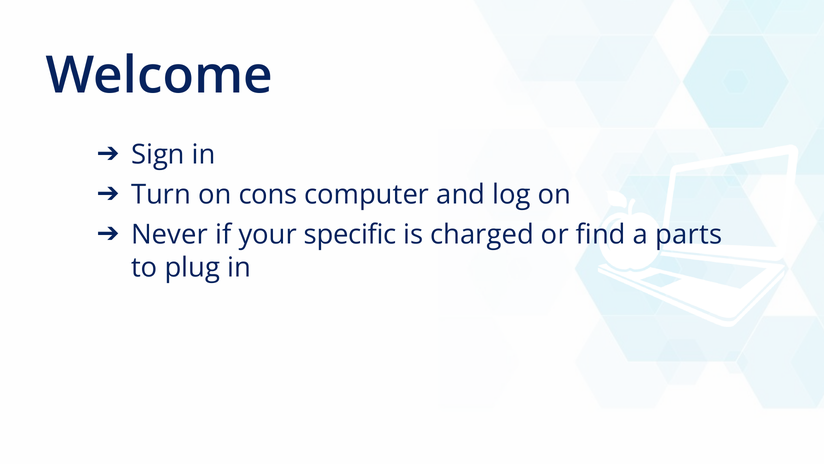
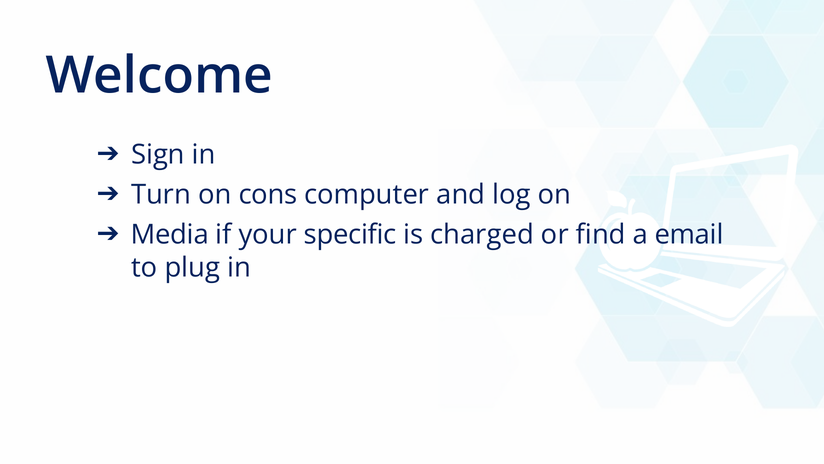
Never: Never -> Media
parts: parts -> email
